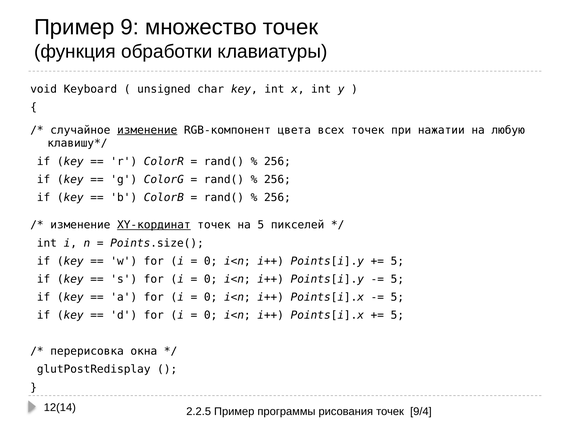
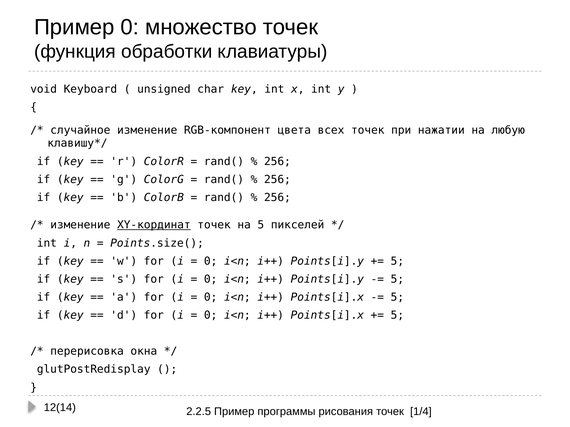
Пример 9: 9 -> 0
изменение at (147, 130) underline: present -> none
9/4: 9/4 -> 1/4
